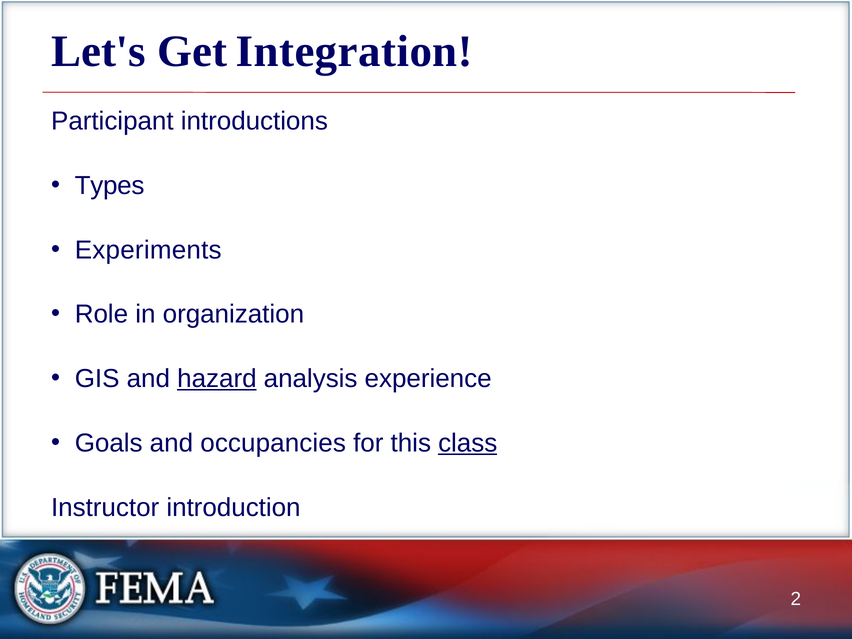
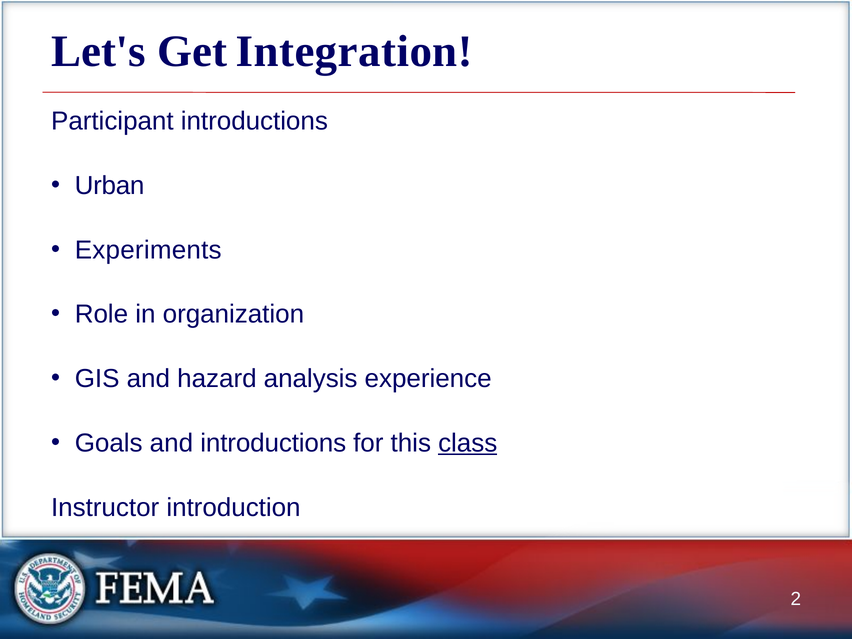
Types: Types -> Urban
hazard underline: present -> none
and occupancies: occupancies -> introductions
